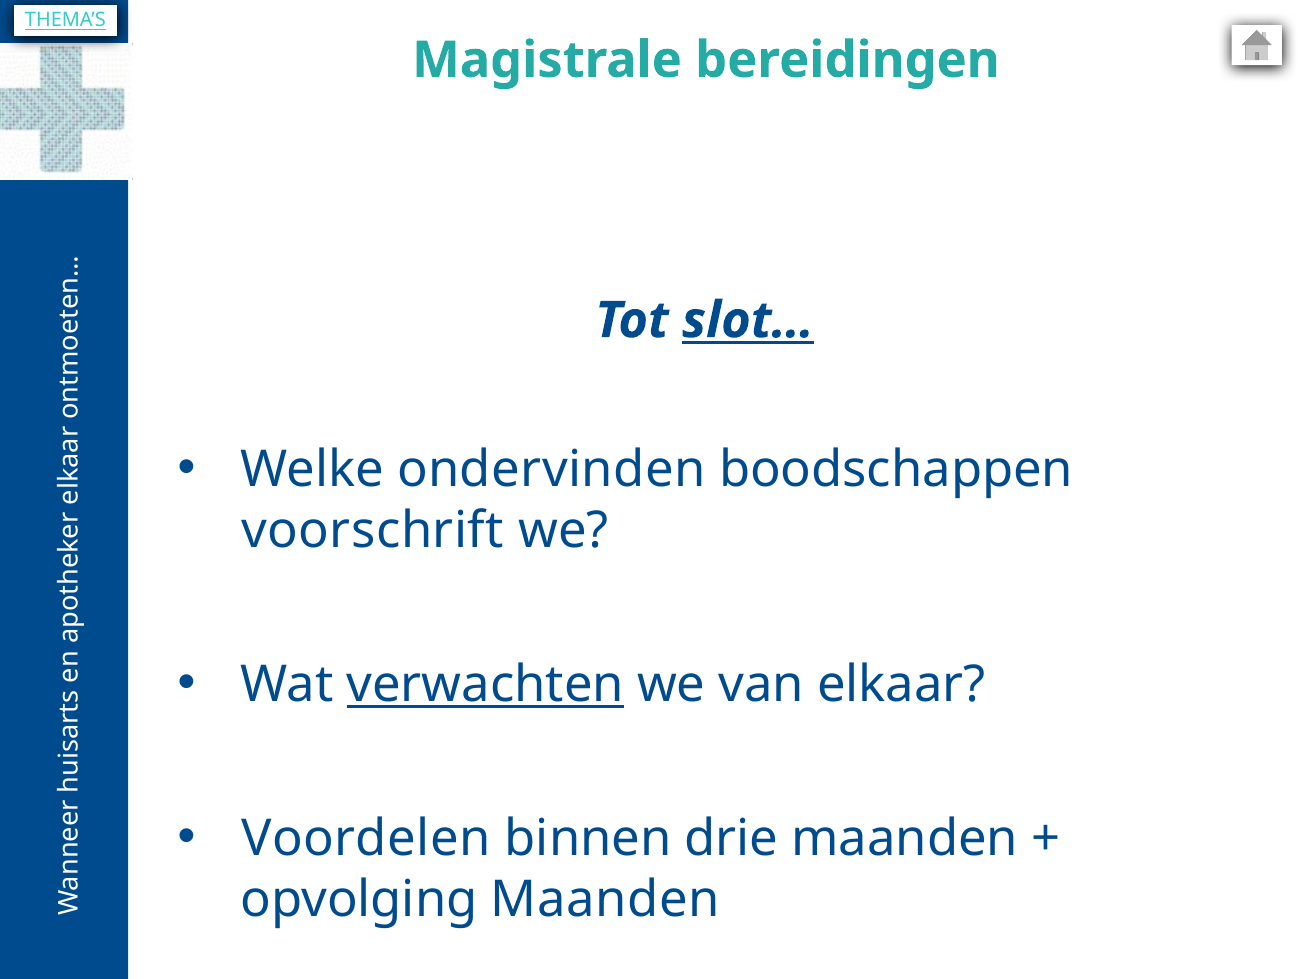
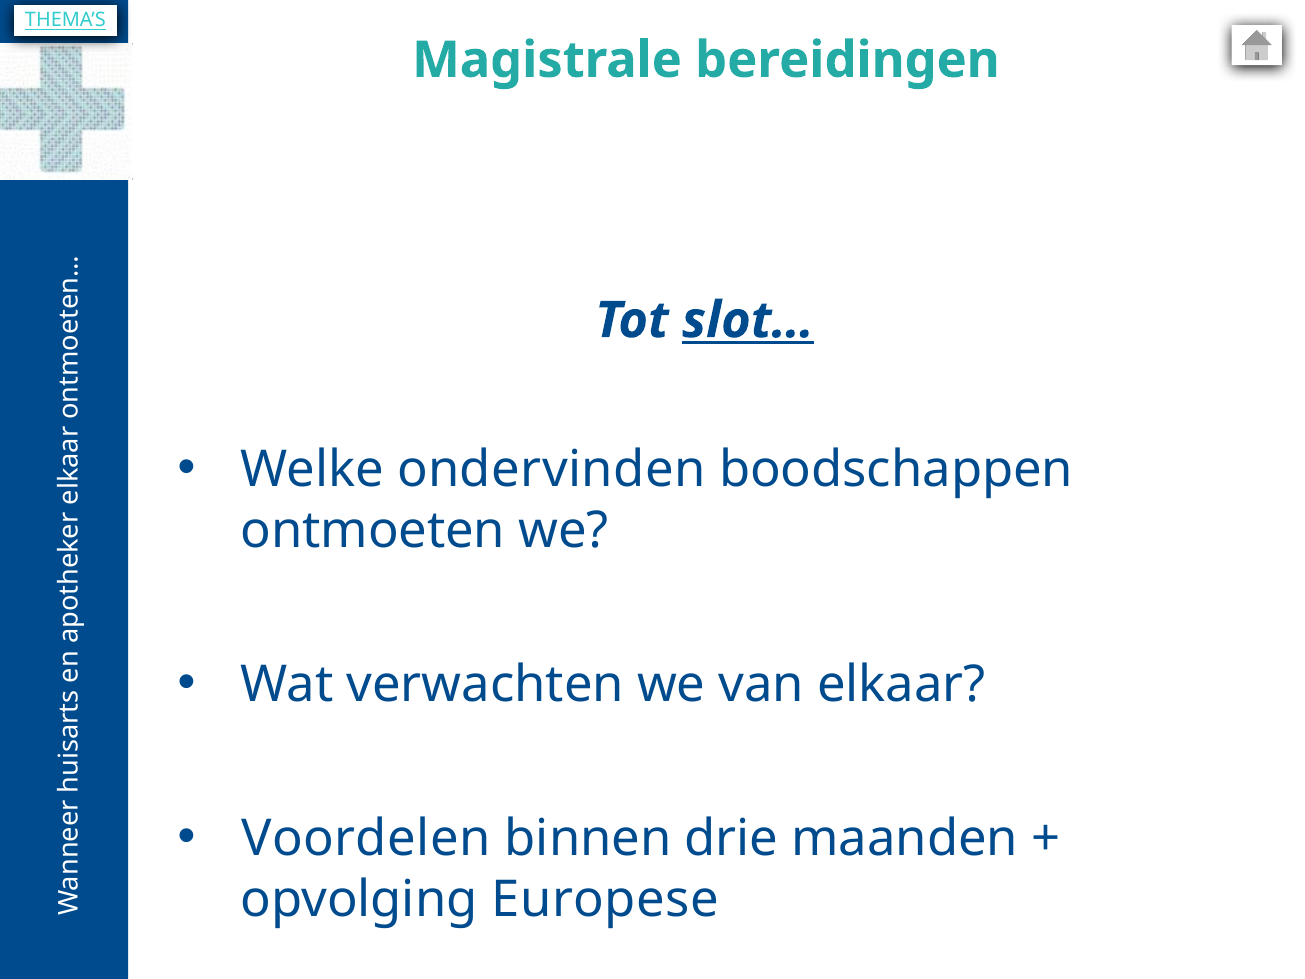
voorschrift: voorschrift -> ontmoeten
verwachten underline: present -> none
opvolging Maanden: Maanden -> Europese
